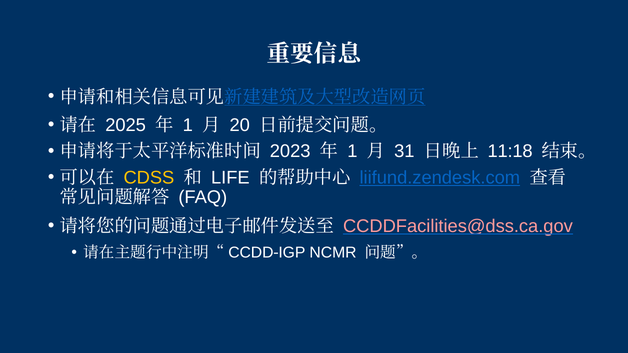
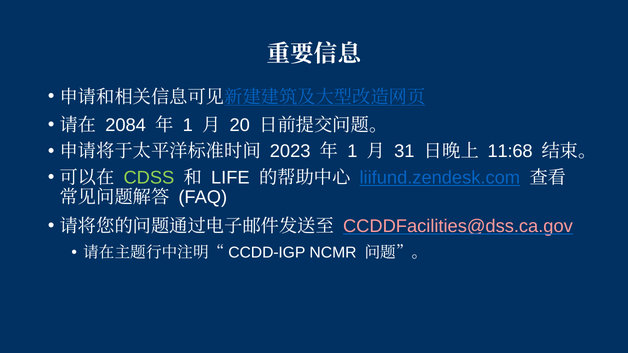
2025: 2025 -> 2084
11:18: 11:18 -> 11:68
CDSS colour: yellow -> light green
